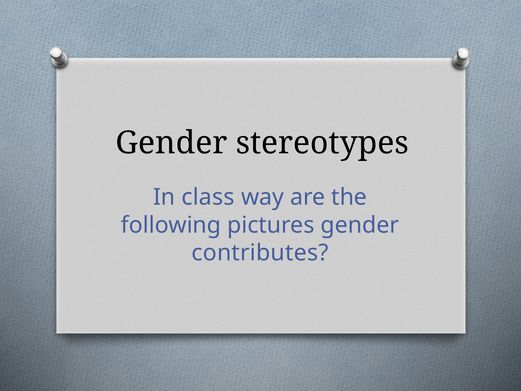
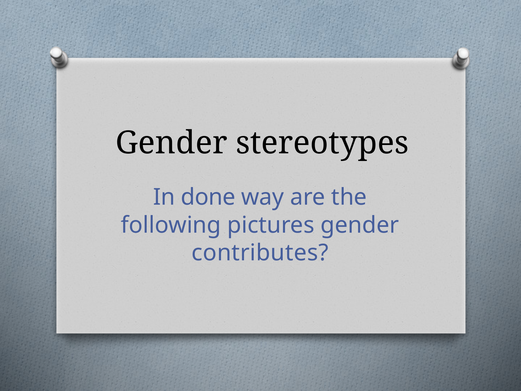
class: class -> done
